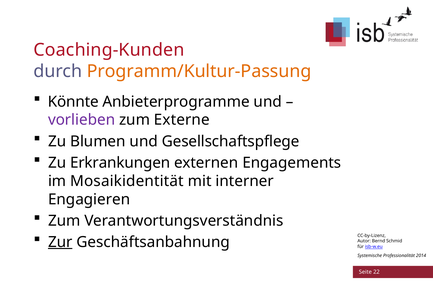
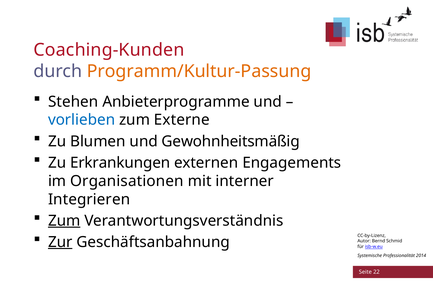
Könnte: Könnte -> Stehen
vorlieben colour: purple -> blue
Gesellschaftspflege: Gesellschaftspflege -> Gewohnheitsmäßig
Mosaikidentität: Mosaikidentität -> Organisationen
Engagieren: Engagieren -> Integrieren
Zum at (64, 221) underline: none -> present
